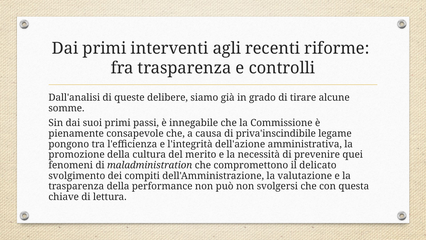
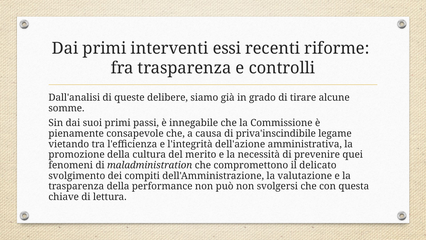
agli: agli -> essi
pongono: pongono -> vietando
